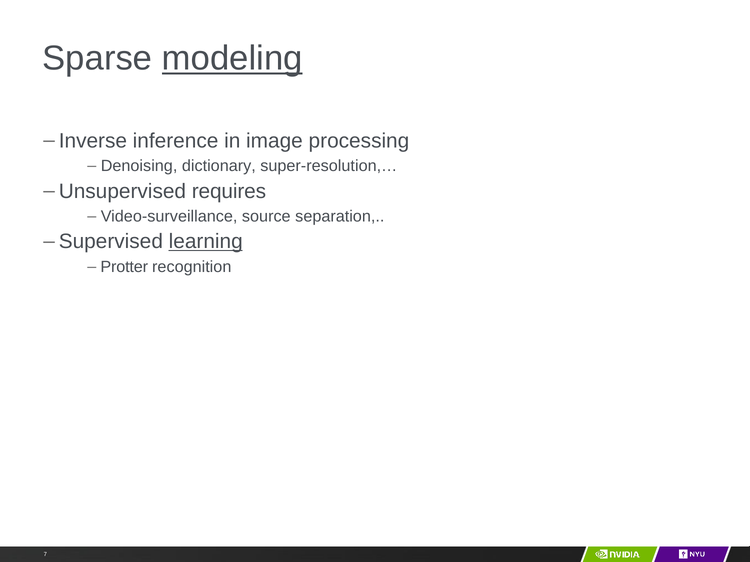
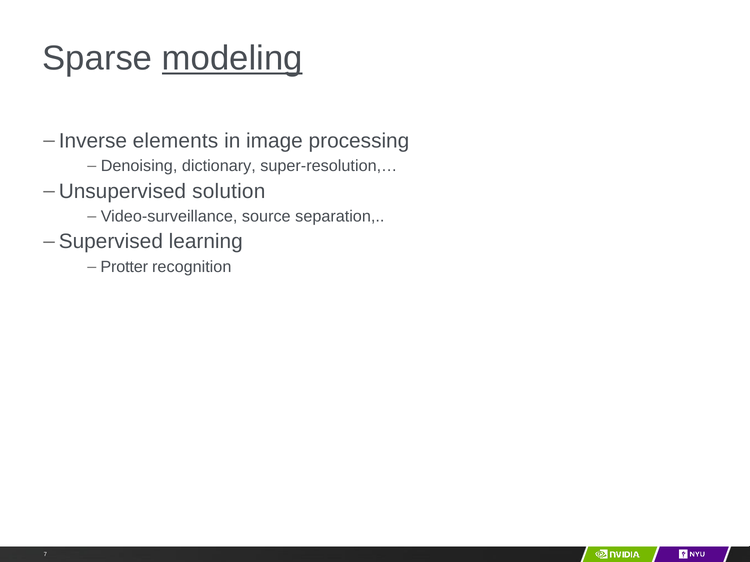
inference: inference -> elements
requires: requires -> solution
learning underline: present -> none
